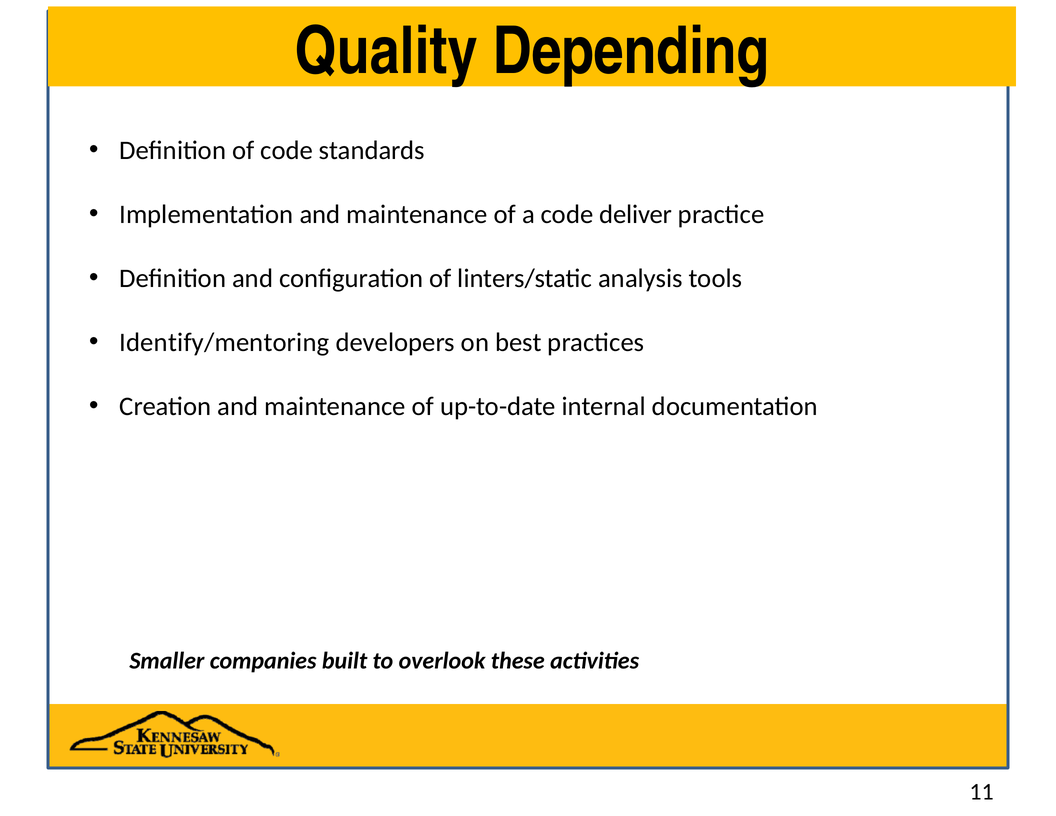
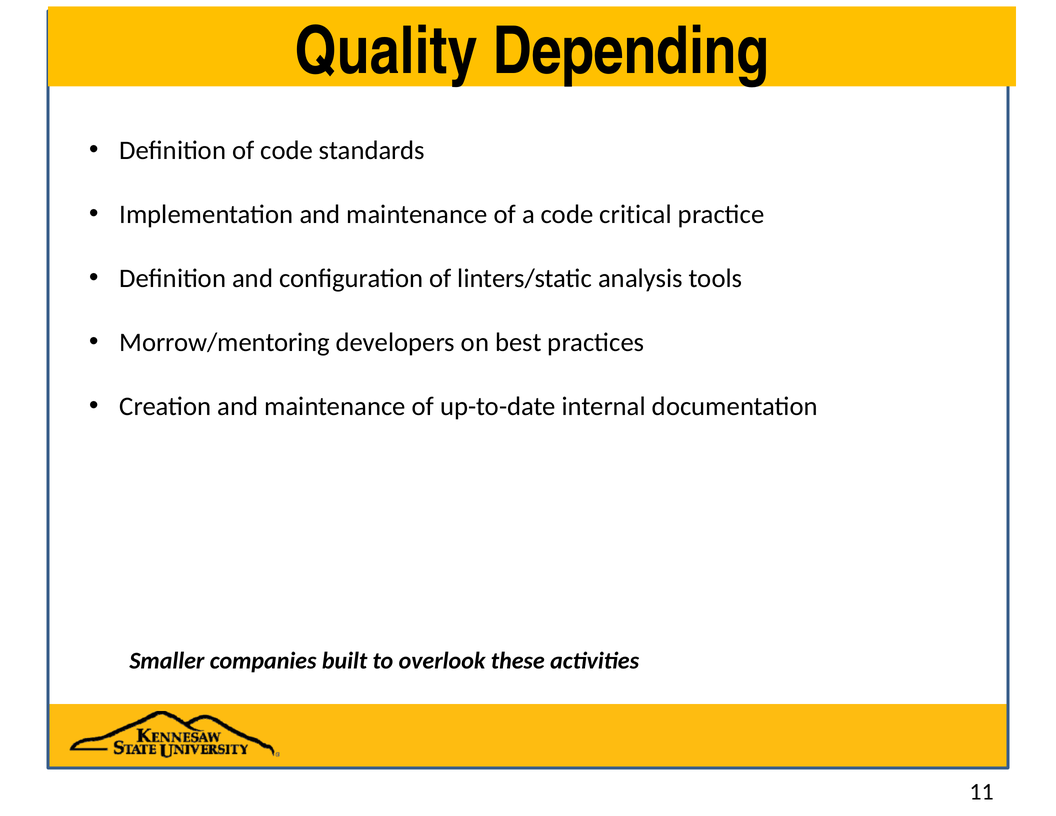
deliver: deliver -> critical
Identify/mentoring: Identify/mentoring -> Morrow/mentoring
